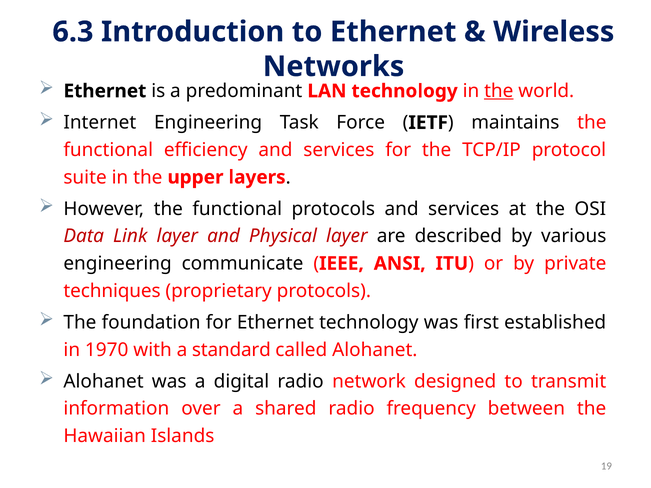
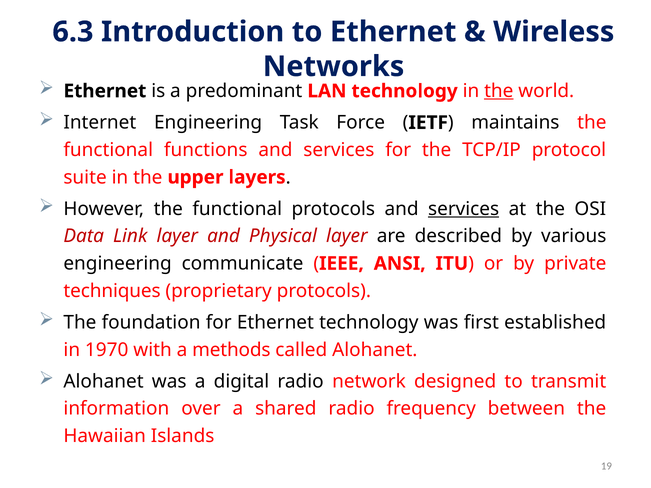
efficiency: efficiency -> functions
services at (464, 209) underline: none -> present
standard: standard -> methods
